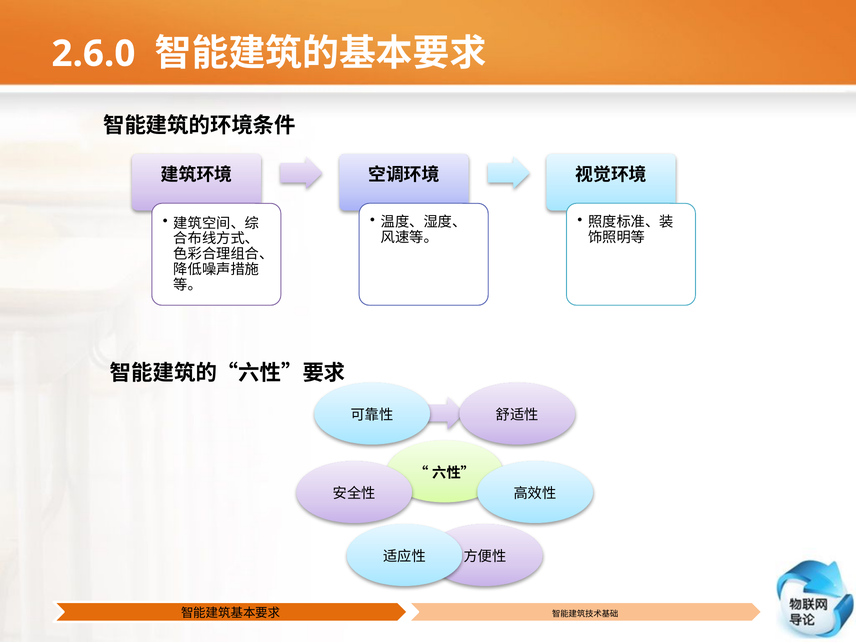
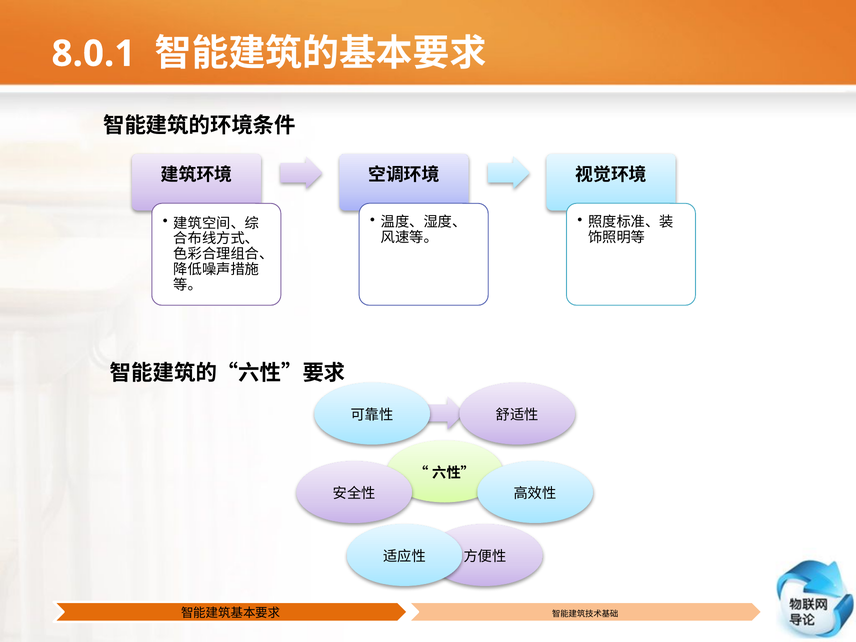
2.6.0: 2.6.0 -> 8.0.1
